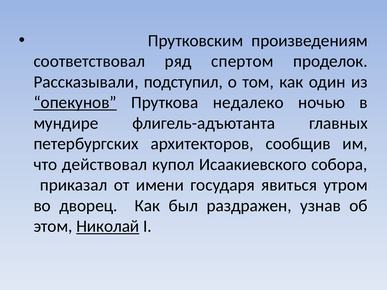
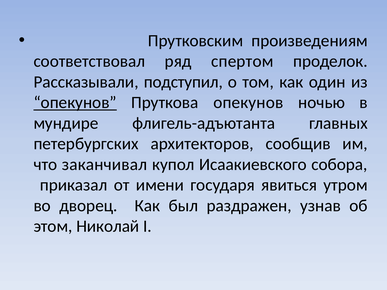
Пруткова недалеко: недалеко -> опекунов
действовал: действовал -> заканчивал
Николай underline: present -> none
